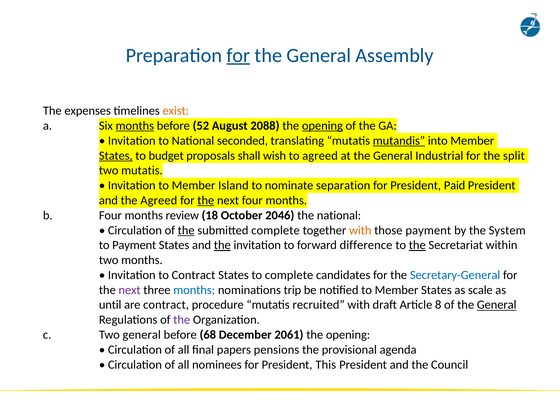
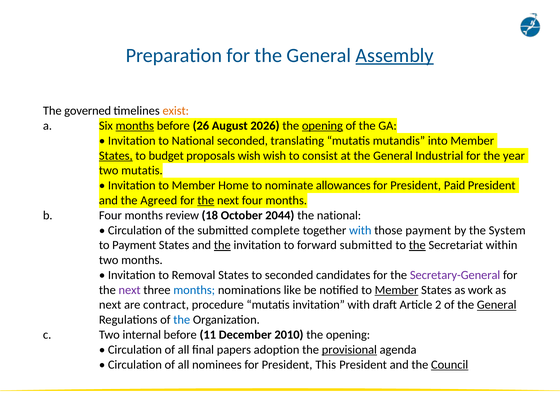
for at (238, 55) underline: present -> none
Assembly underline: none -> present
expenses: expenses -> governed
52: 52 -> 26
2088: 2088 -> 2026
mutandis underline: present -> none
proposals shall: shall -> wish
to agreed: agreed -> consist
split: split -> year
Island: Island -> Home
separation: separation -> allowances
2046: 2046 -> 2044
the at (186, 230) underline: present -> none
with at (360, 230) colour: orange -> blue
forward difference: difference -> submitted
to Contract: Contract -> Removal
to complete: complete -> seconded
Secretary-General colour: blue -> purple
trip: trip -> like
Member at (397, 290) underline: none -> present
scale: scale -> work
until at (110, 305): until -> next
mutatis recruited: recruited -> invitation
8: 8 -> 2
the at (182, 320) colour: purple -> blue
Two general: general -> internal
68: 68 -> 11
2061: 2061 -> 2010
pensions: pensions -> adoption
provisional underline: none -> present
Council underline: none -> present
